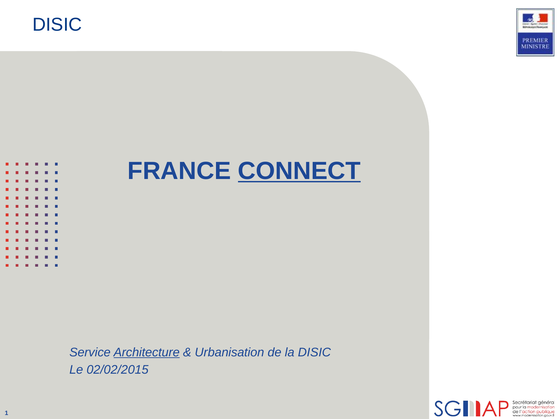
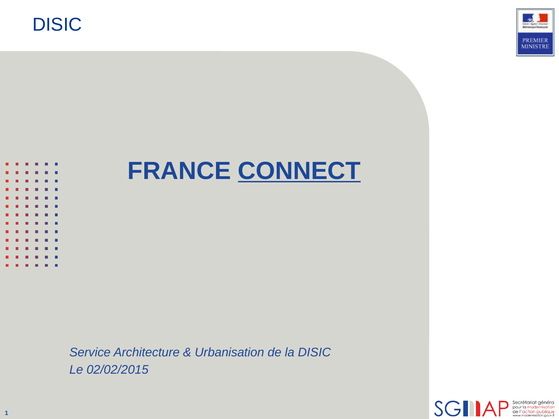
Architecture underline: present -> none
